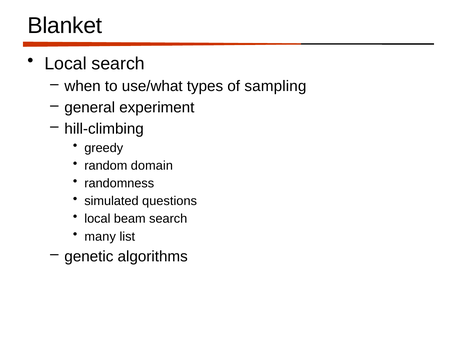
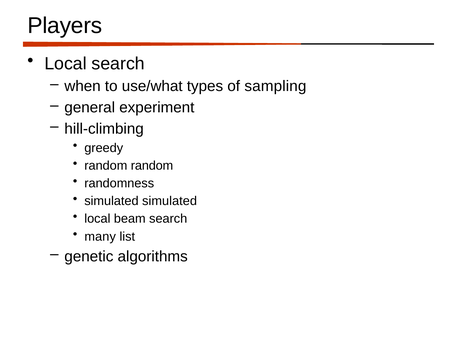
Blanket: Blanket -> Players
random domain: domain -> random
simulated questions: questions -> simulated
